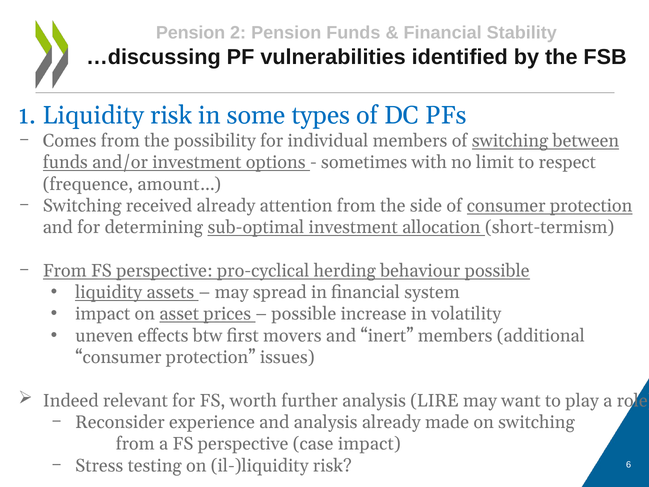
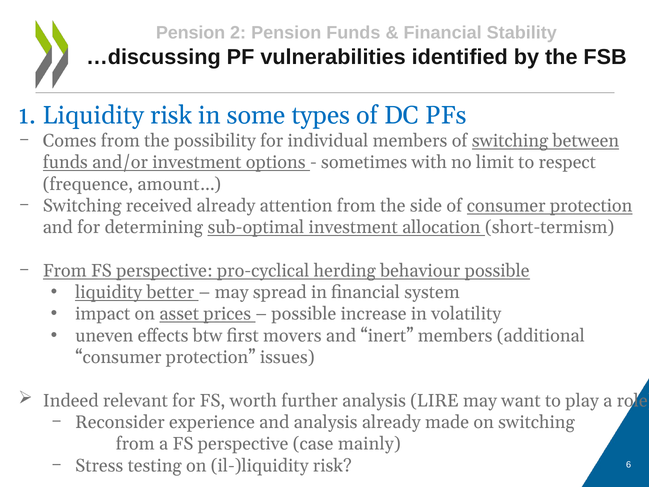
assets: assets -> better
case impact: impact -> mainly
